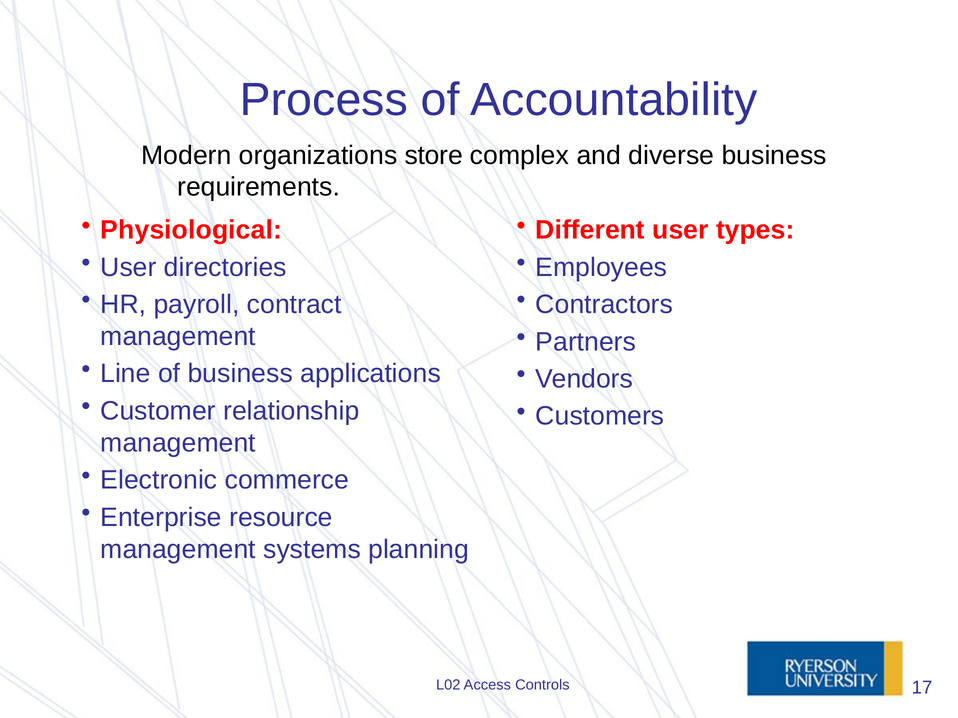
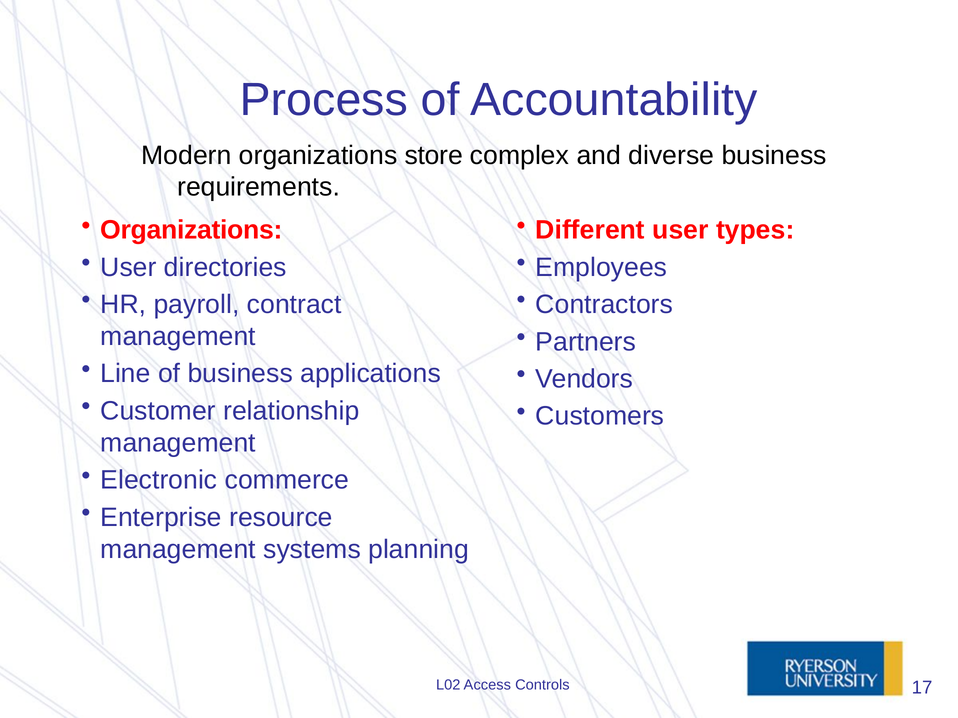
Physiological at (191, 230): Physiological -> Organizations
